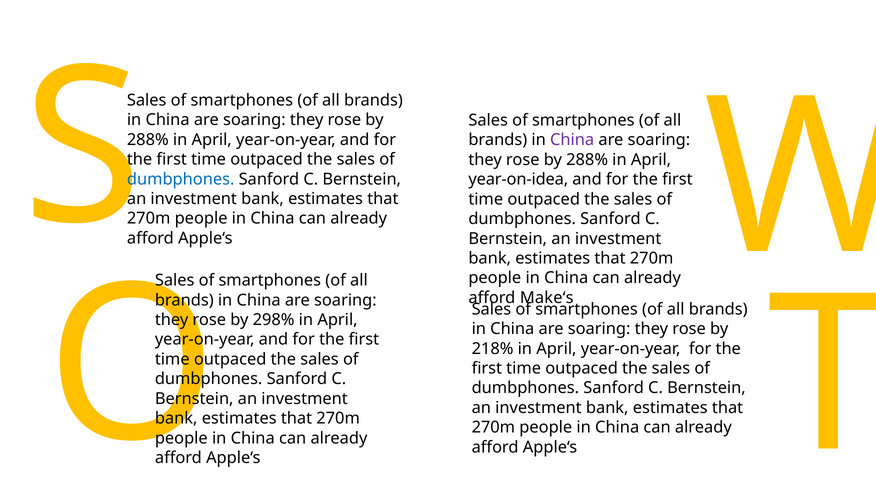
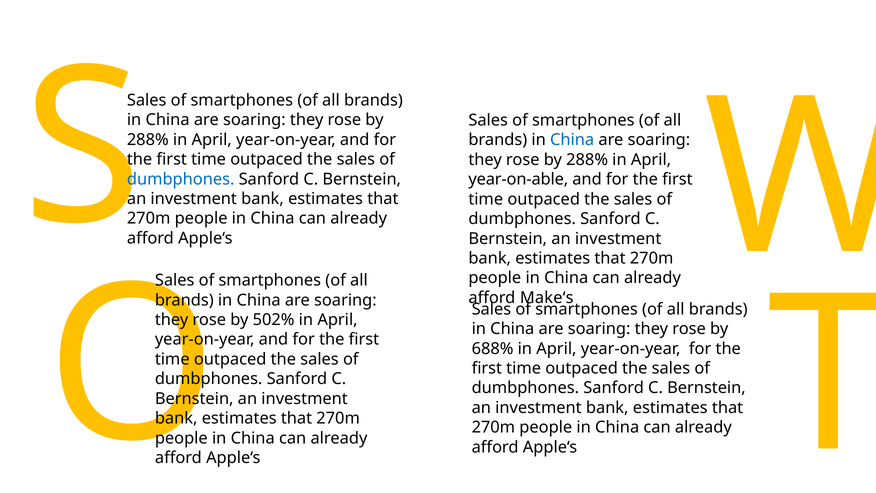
China at (572, 140) colour: purple -> blue
year-on-idea: year-on-idea -> year-on-able
298%: 298% -> 502%
218%: 218% -> 688%
